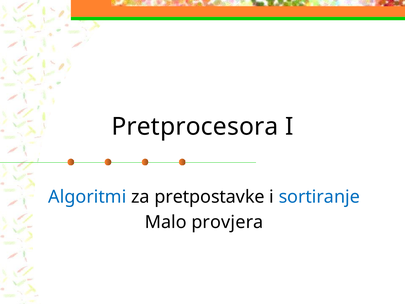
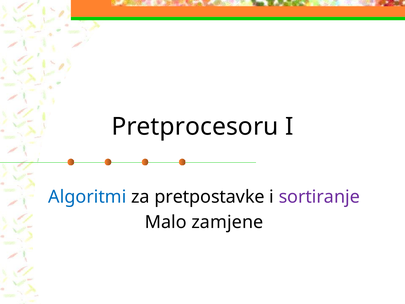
Pretprocesora: Pretprocesora -> Pretprocesoru
sortiranje colour: blue -> purple
provjera: provjera -> zamjene
